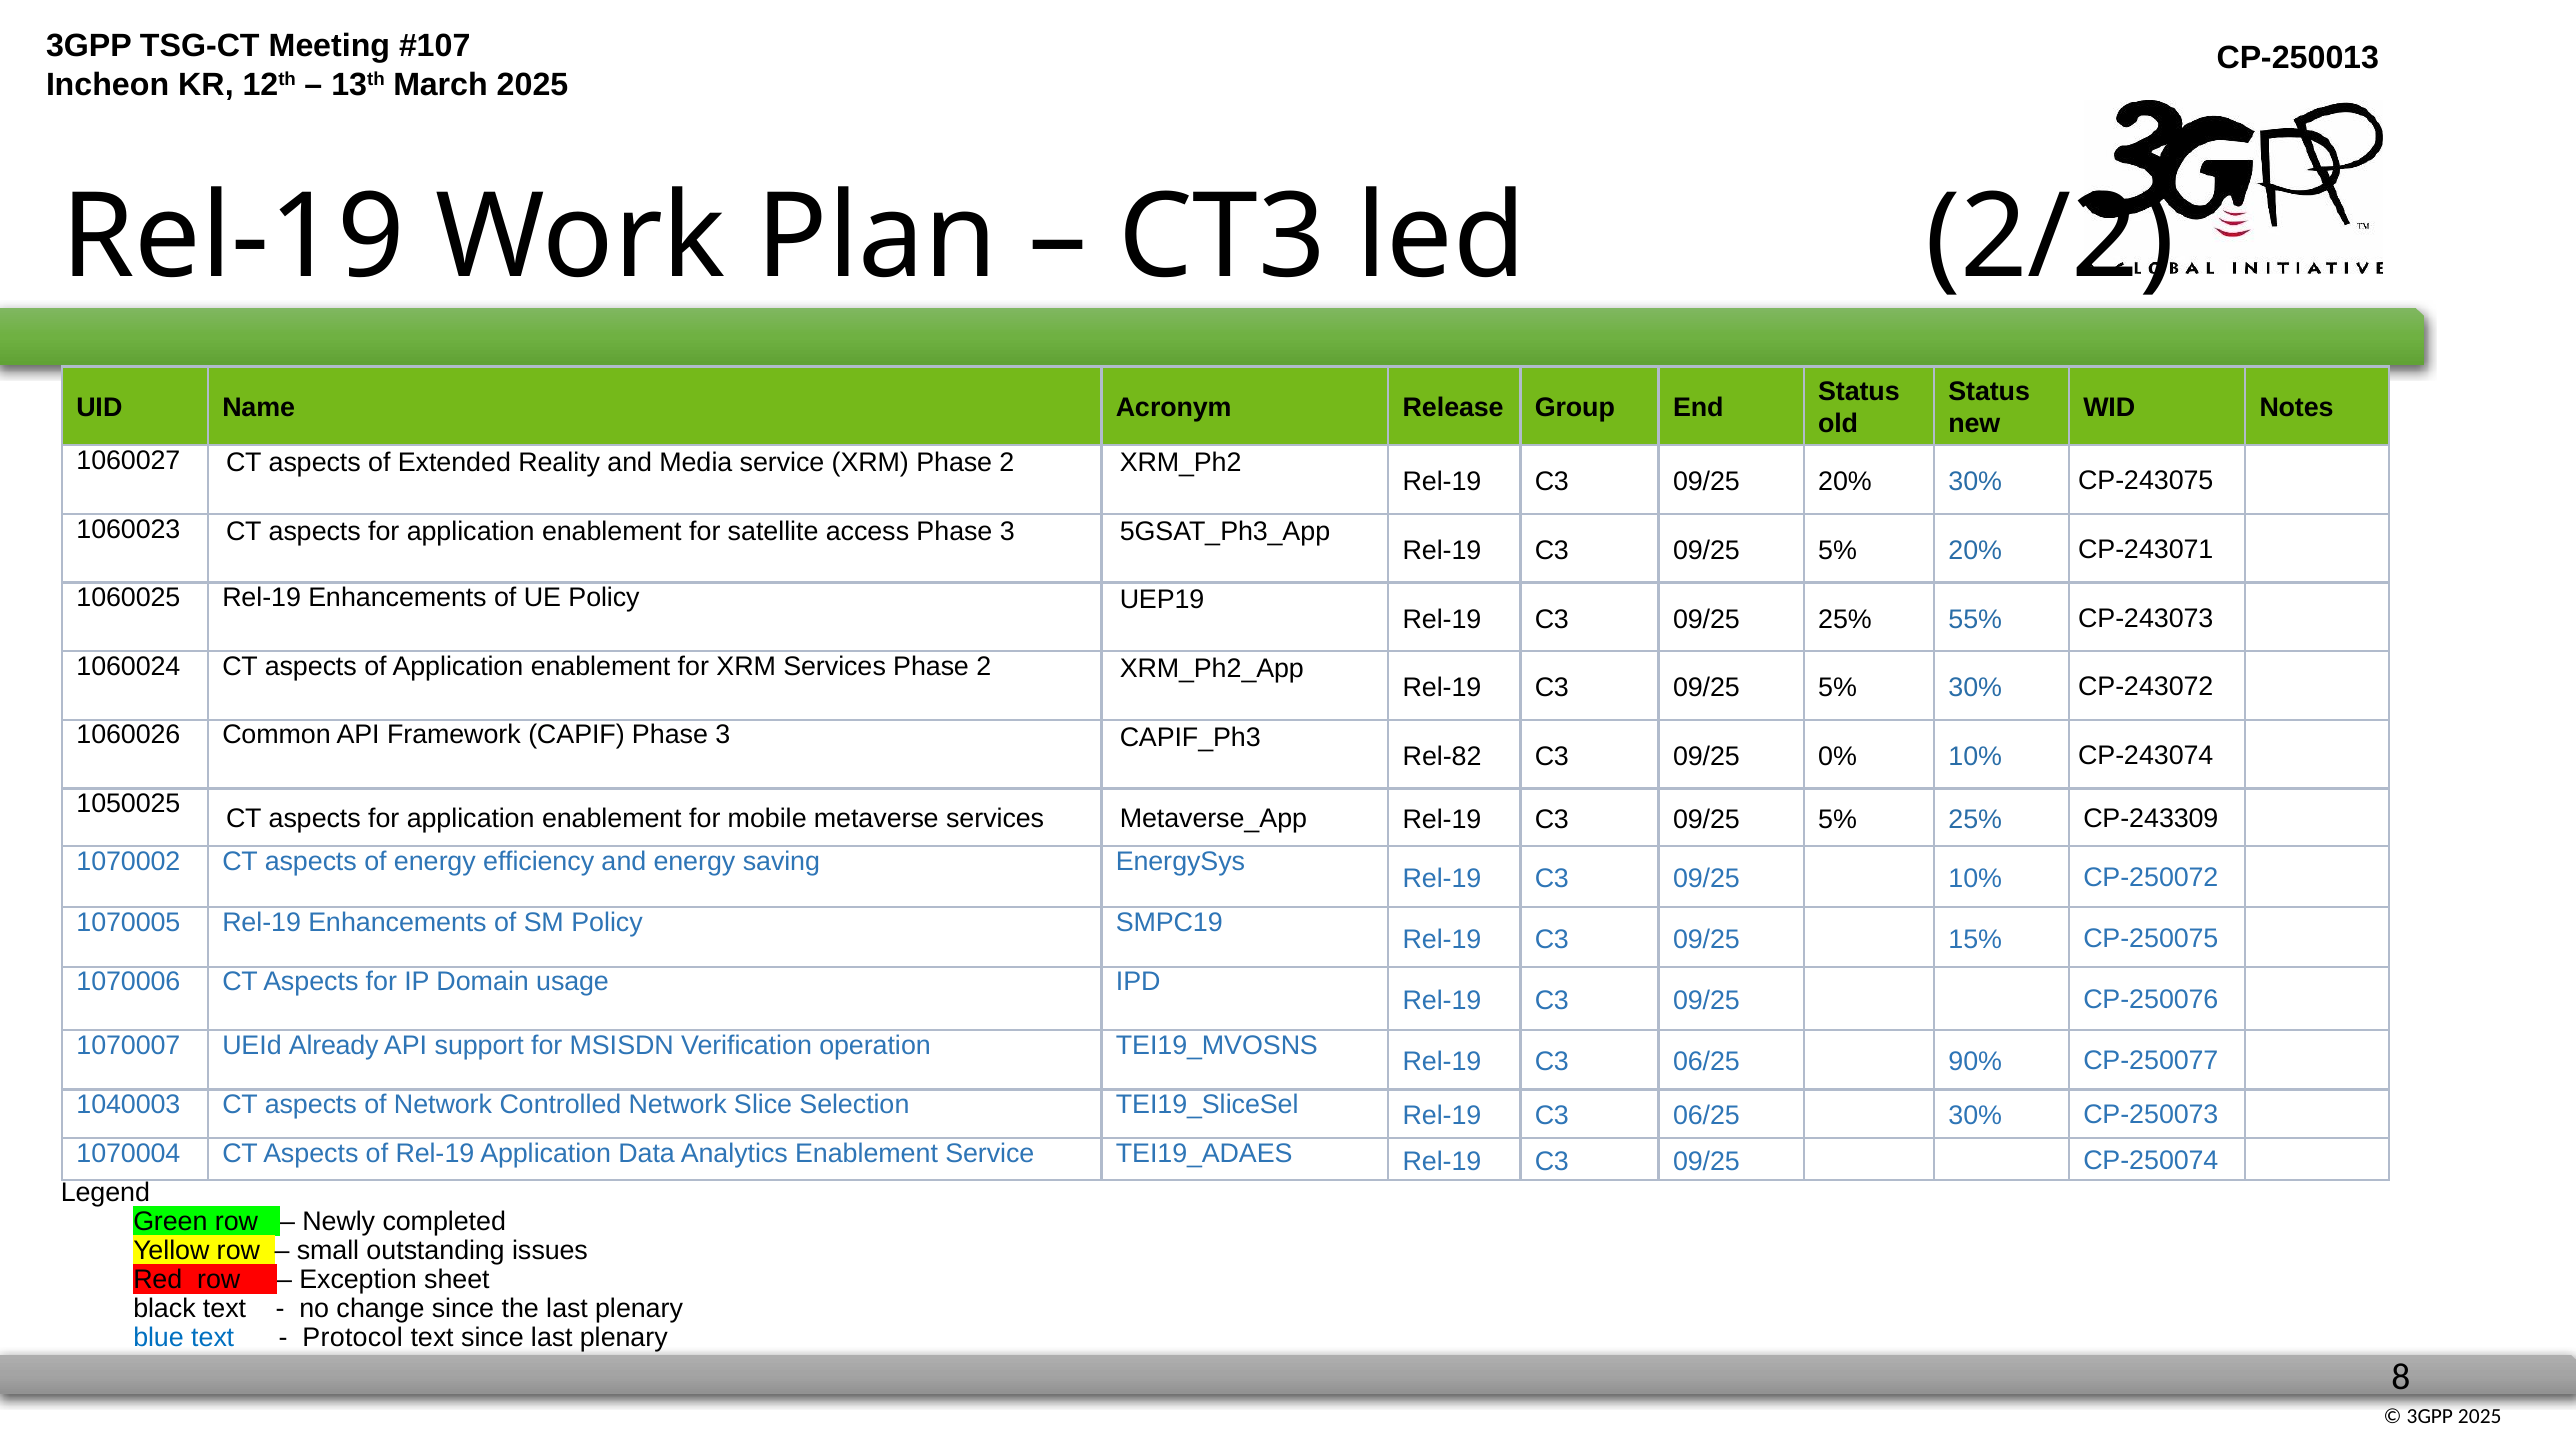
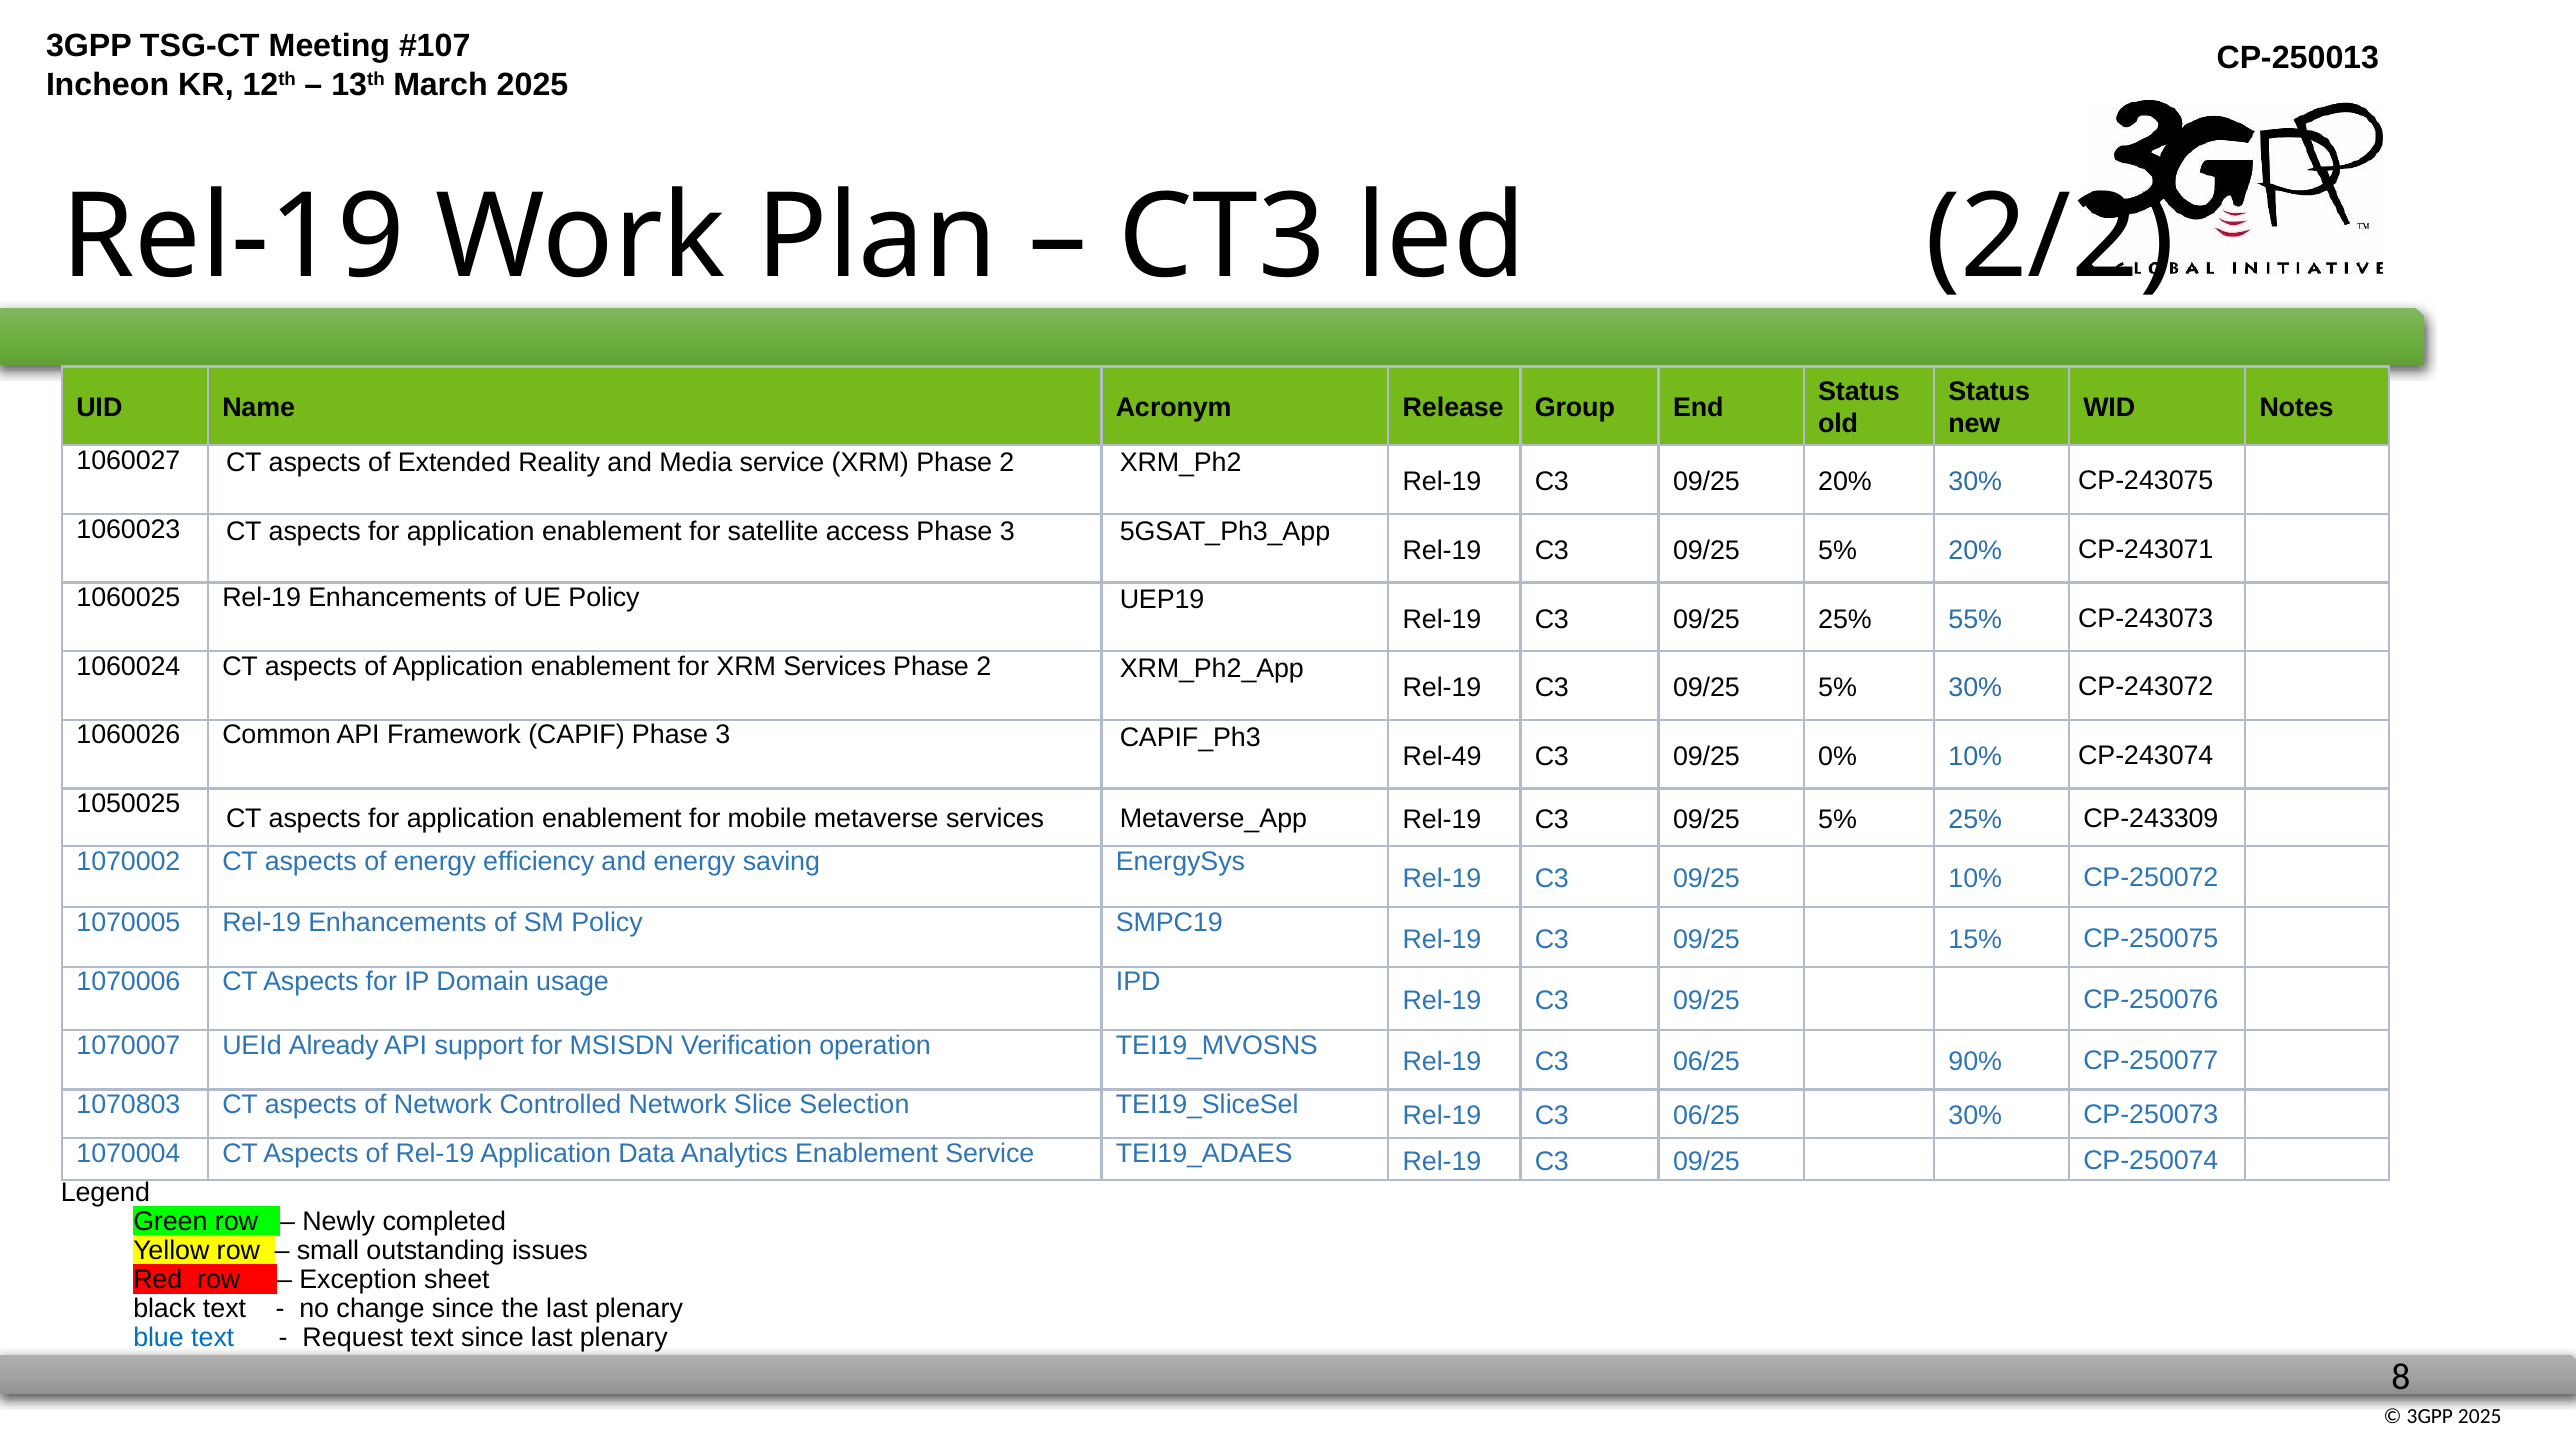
Rel-82: Rel-82 -> Rel-49
1040003: 1040003 -> 1070803
Protocol: Protocol -> Request
